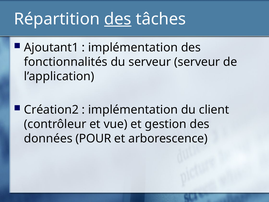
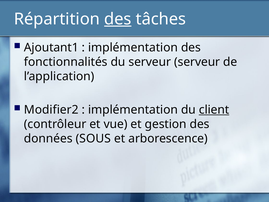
Création2: Création2 -> Modifier2
client underline: none -> present
POUR: POUR -> SOUS
